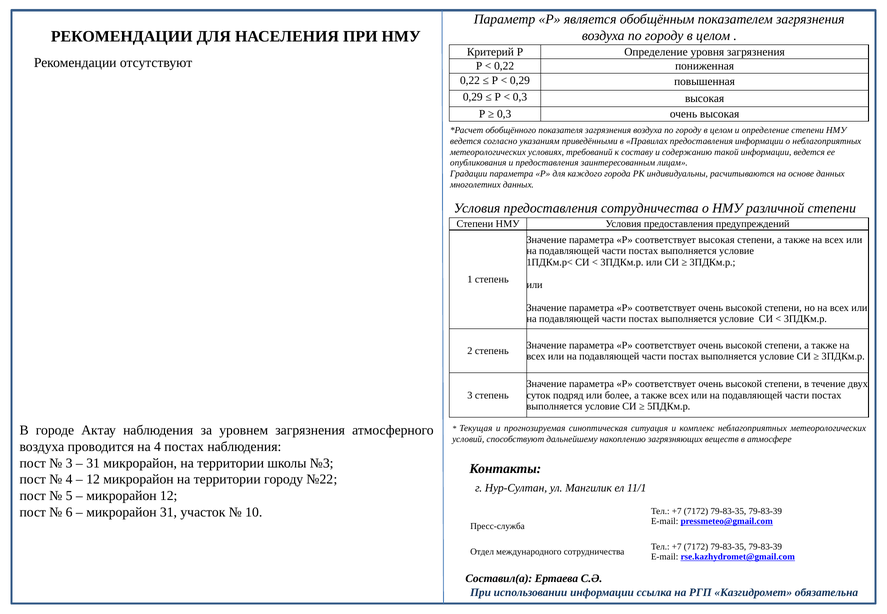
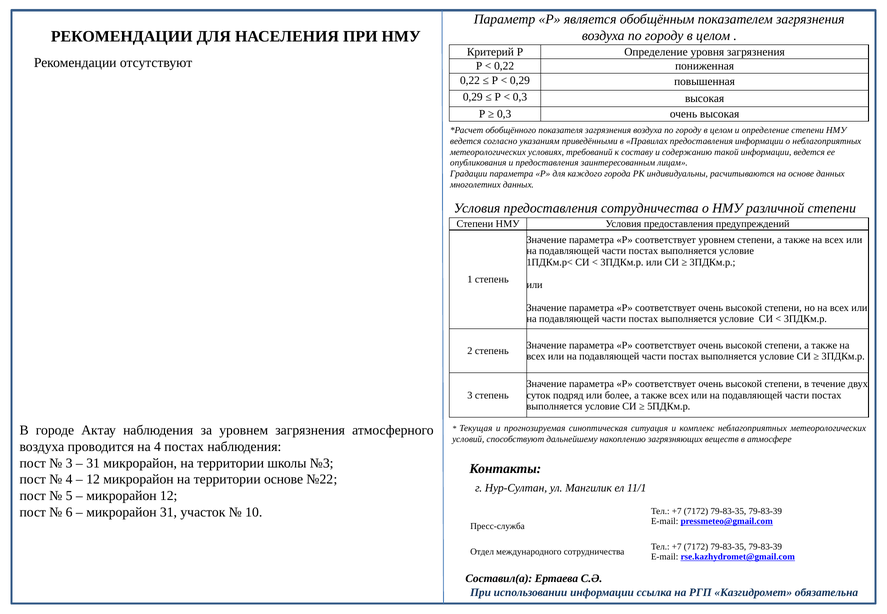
соответствует высокая: высокая -> уровнем
территории городу: городу -> основе
